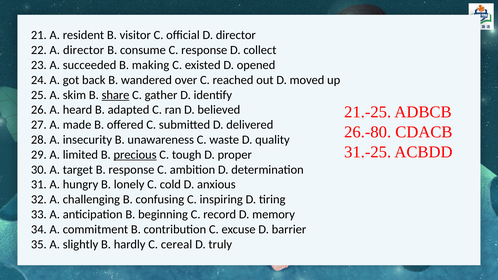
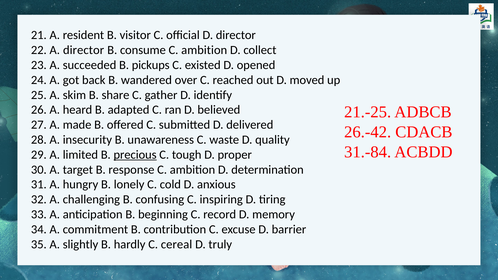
consume C response: response -> ambition
making: making -> pickups
share underline: present -> none
26.-80: 26.-80 -> 26.-42
31.-25: 31.-25 -> 31.-84
